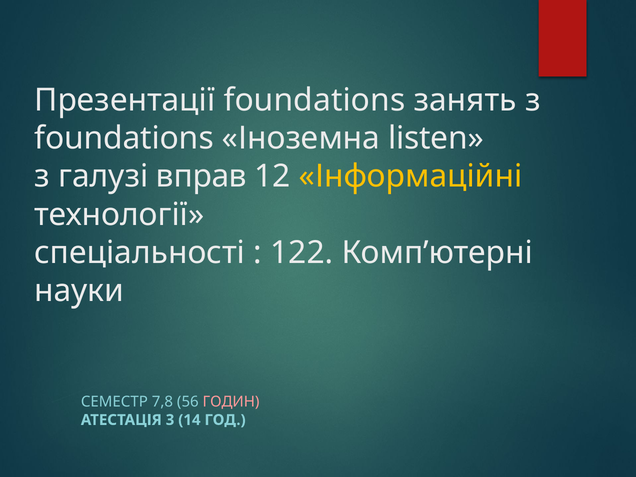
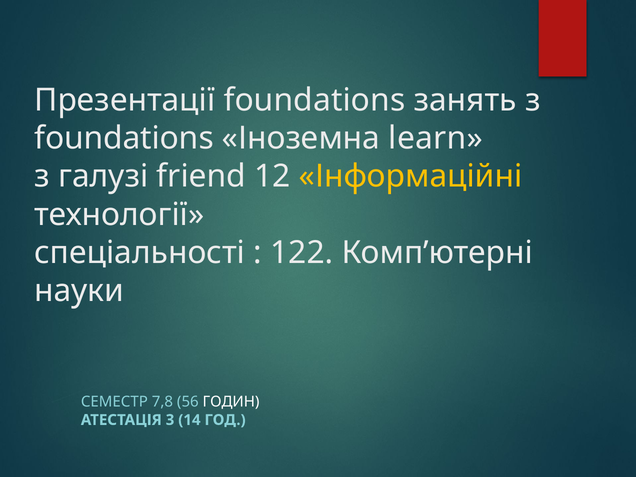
listen: listen -> learn
вправ: вправ -> friend
ГОДИН colour: pink -> white
